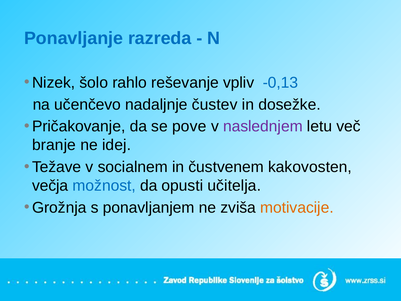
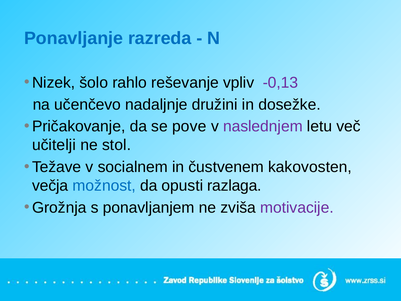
-0,13 colour: blue -> purple
čustev: čustev -> družini
branje: branje -> učitelji
idej: idej -> stol
učitelja: učitelja -> razlaga
motivacije colour: orange -> purple
